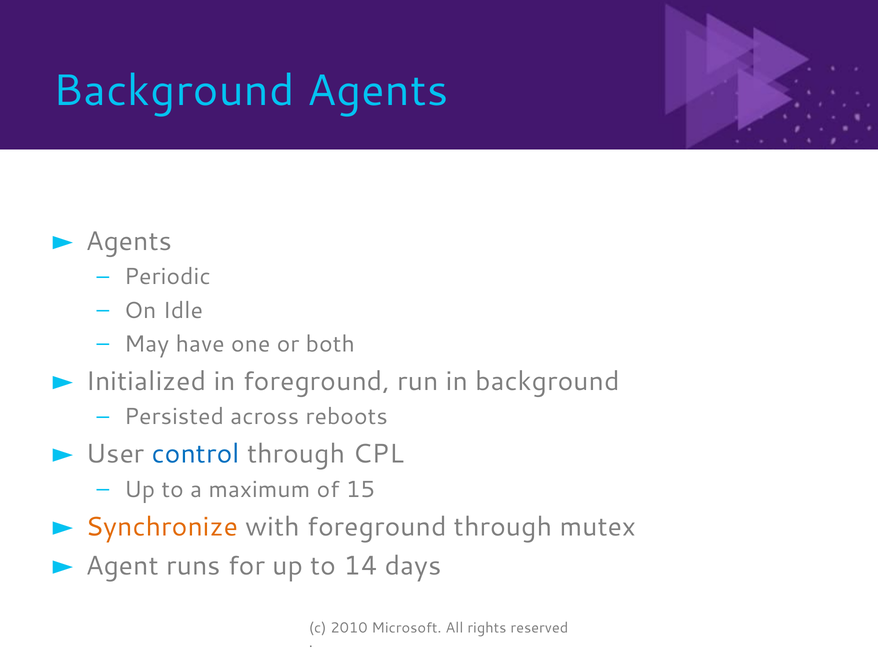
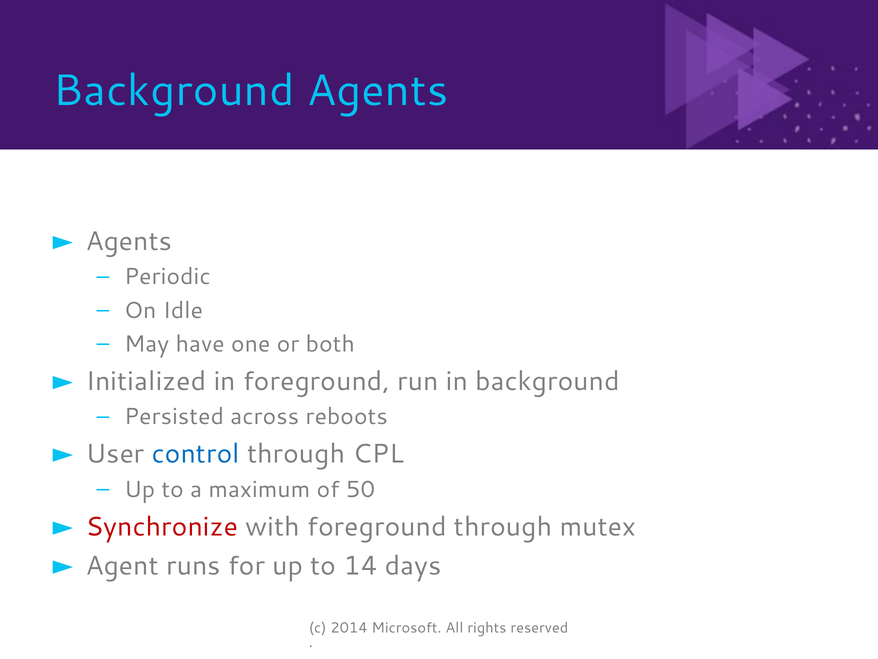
15: 15 -> 50
Synchronize colour: orange -> red
2010: 2010 -> 2014
